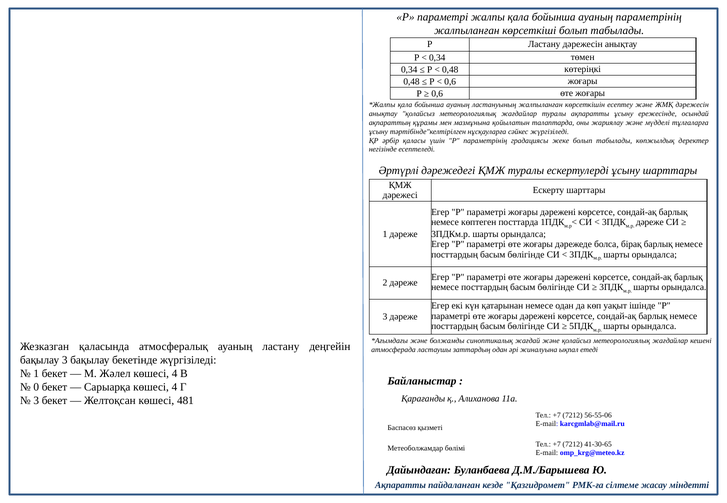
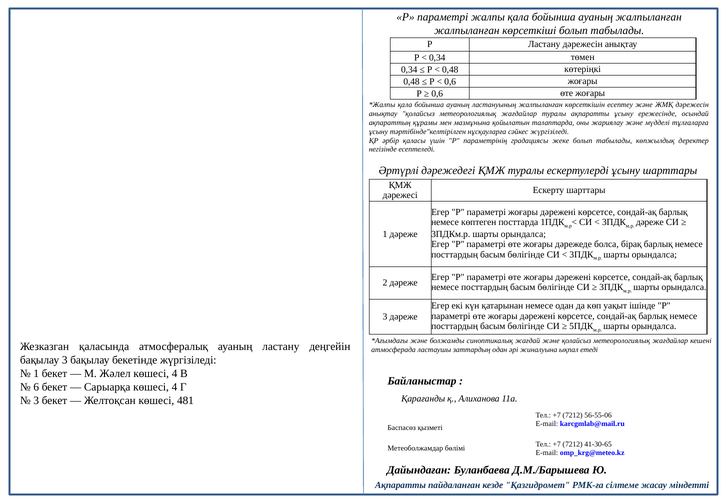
ауаның параметрінің: параметрінің -> жалпыланған
0: 0 -> 6
